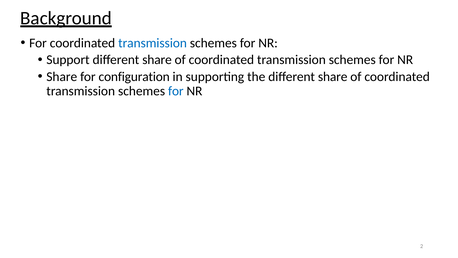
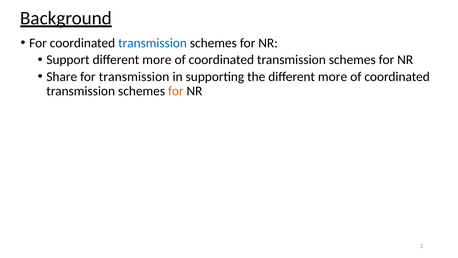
Support different share: share -> more
for configuration: configuration -> transmission
the different share: share -> more
for at (176, 91) colour: blue -> orange
